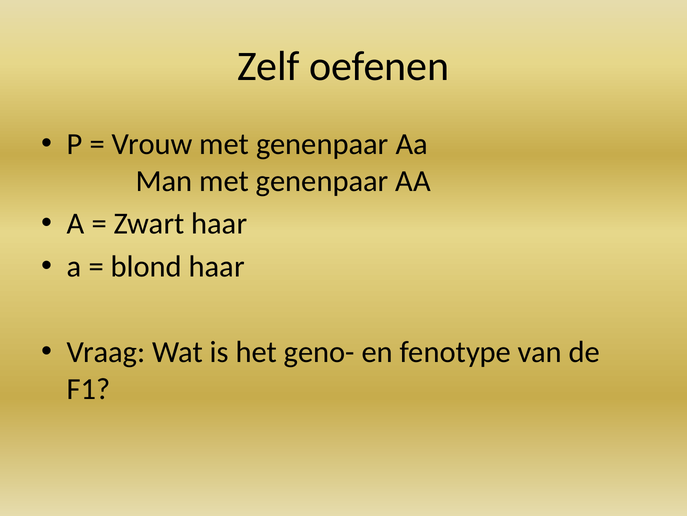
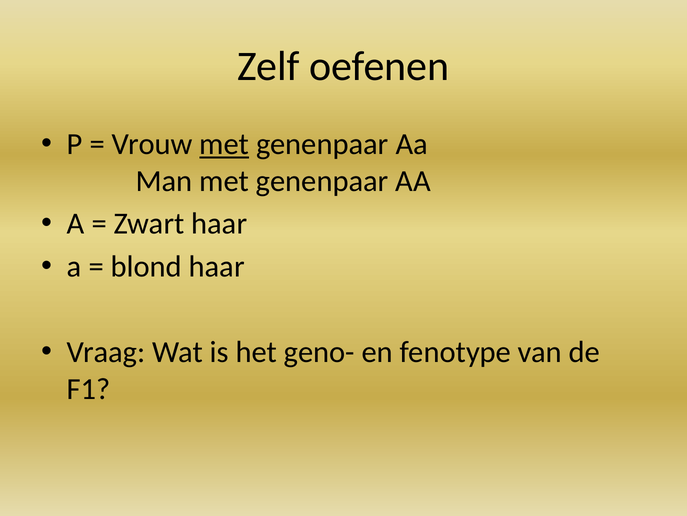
met at (224, 144) underline: none -> present
